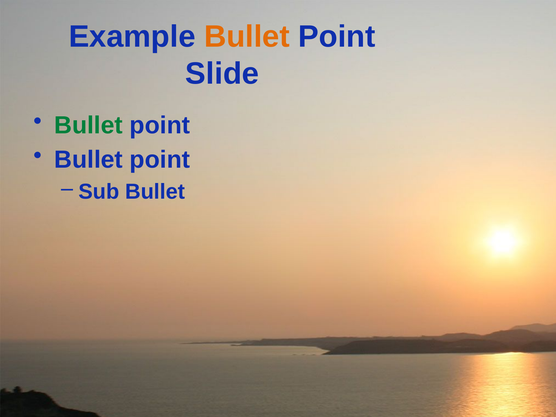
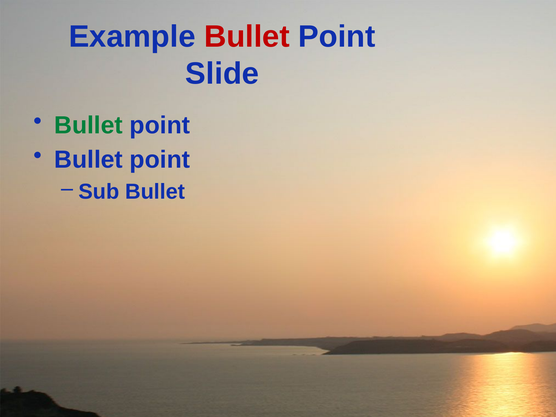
Bullet at (247, 37) colour: orange -> red
